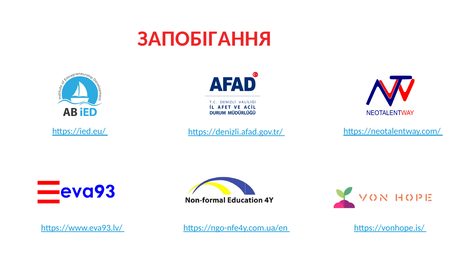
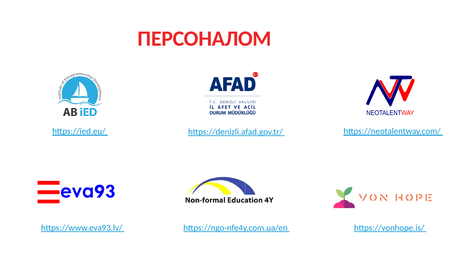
ЗАПОБІГАННЯ: ЗАПОБІГАННЯ -> ПЕРСОНАЛОМ
